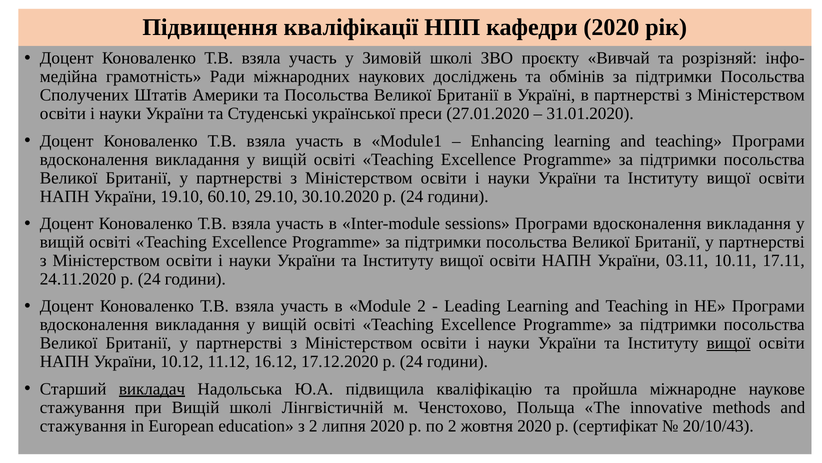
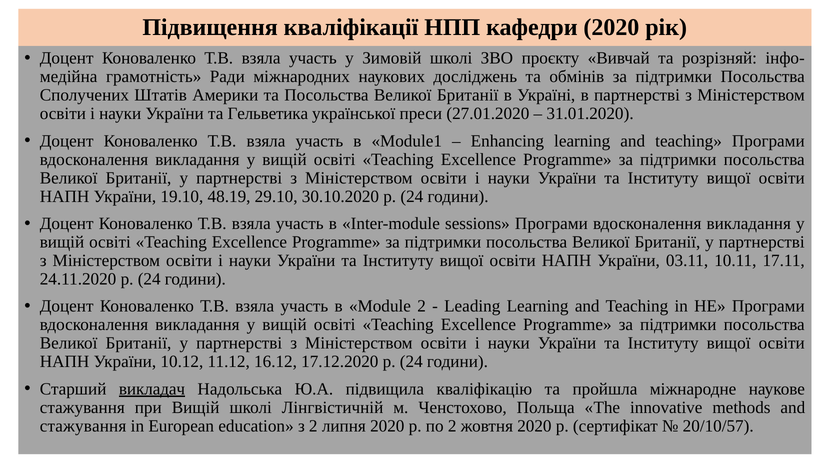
Студенські: Студенські -> Гельветика
60.10: 60.10 -> 48.19
вищої at (729, 343) underline: present -> none
20/10/43: 20/10/43 -> 20/10/57
